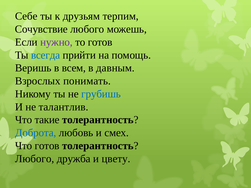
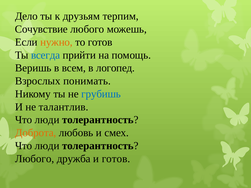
Себе: Себе -> Дело
нужно colour: purple -> orange
давным: давным -> логопед
такие at (47, 120): такие -> люди
Доброта colour: blue -> orange
готов at (47, 146): готов -> люди
и цвету: цвету -> готов
